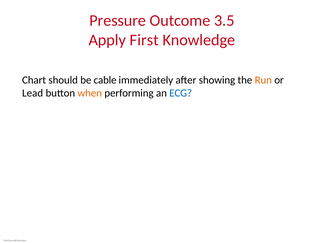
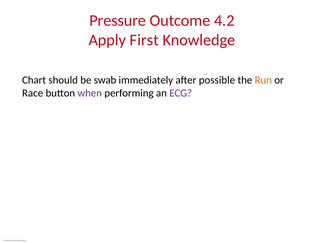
3.5: 3.5 -> 4.2
cable: cable -> swab
showing: showing -> possible
Lead: Lead -> Race
when colour: orange -> purple
ECG colour: blue -> purple
